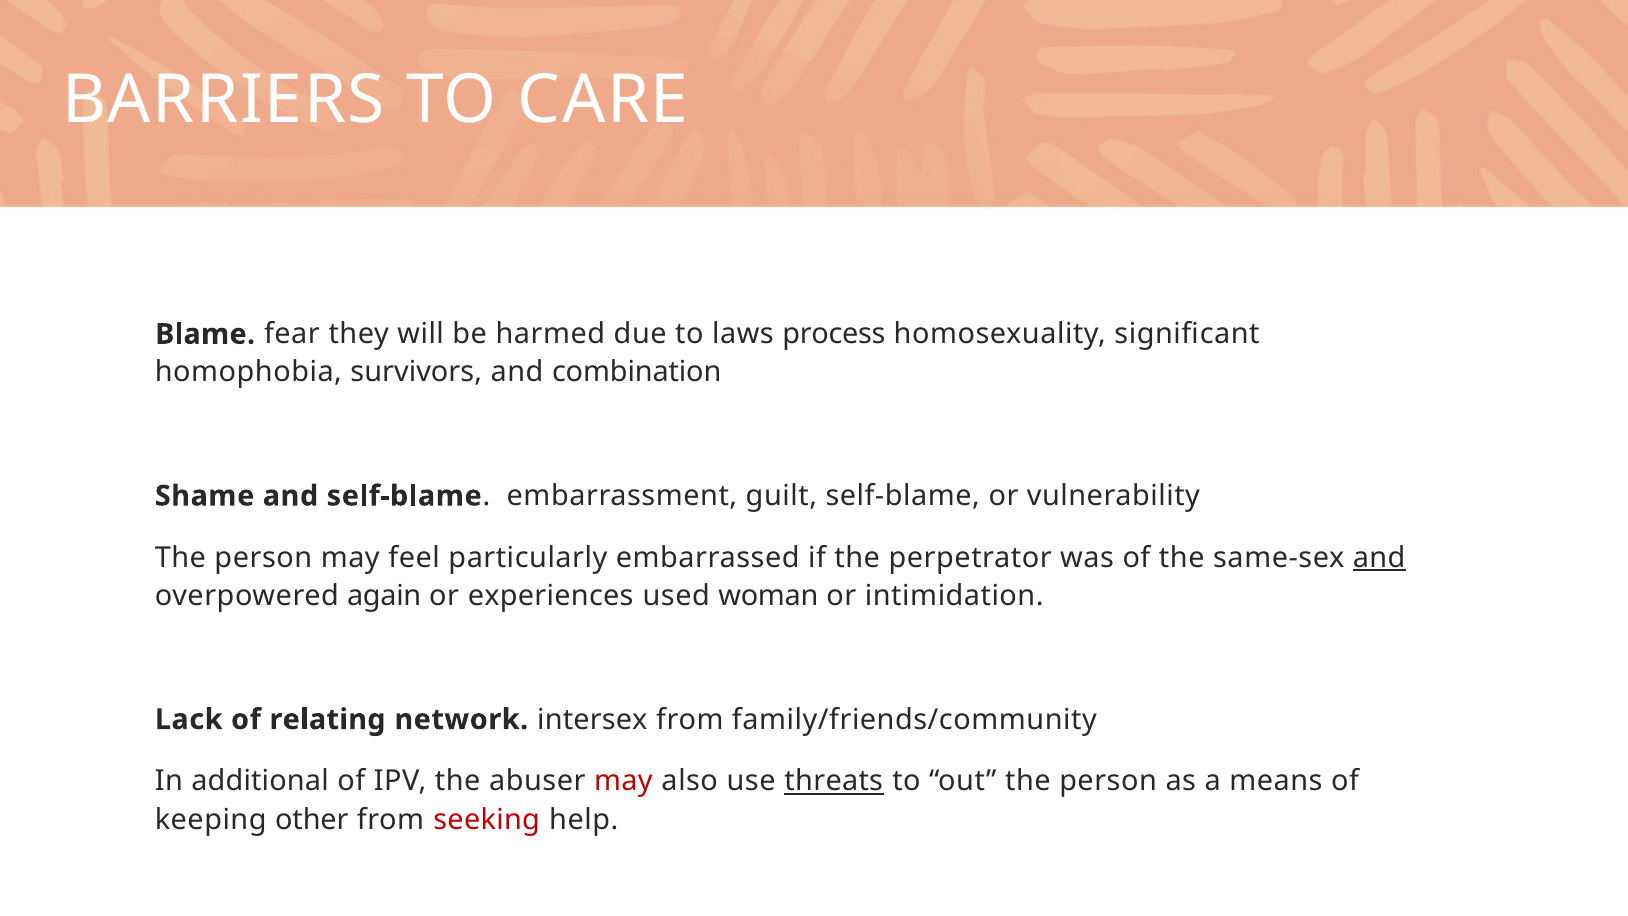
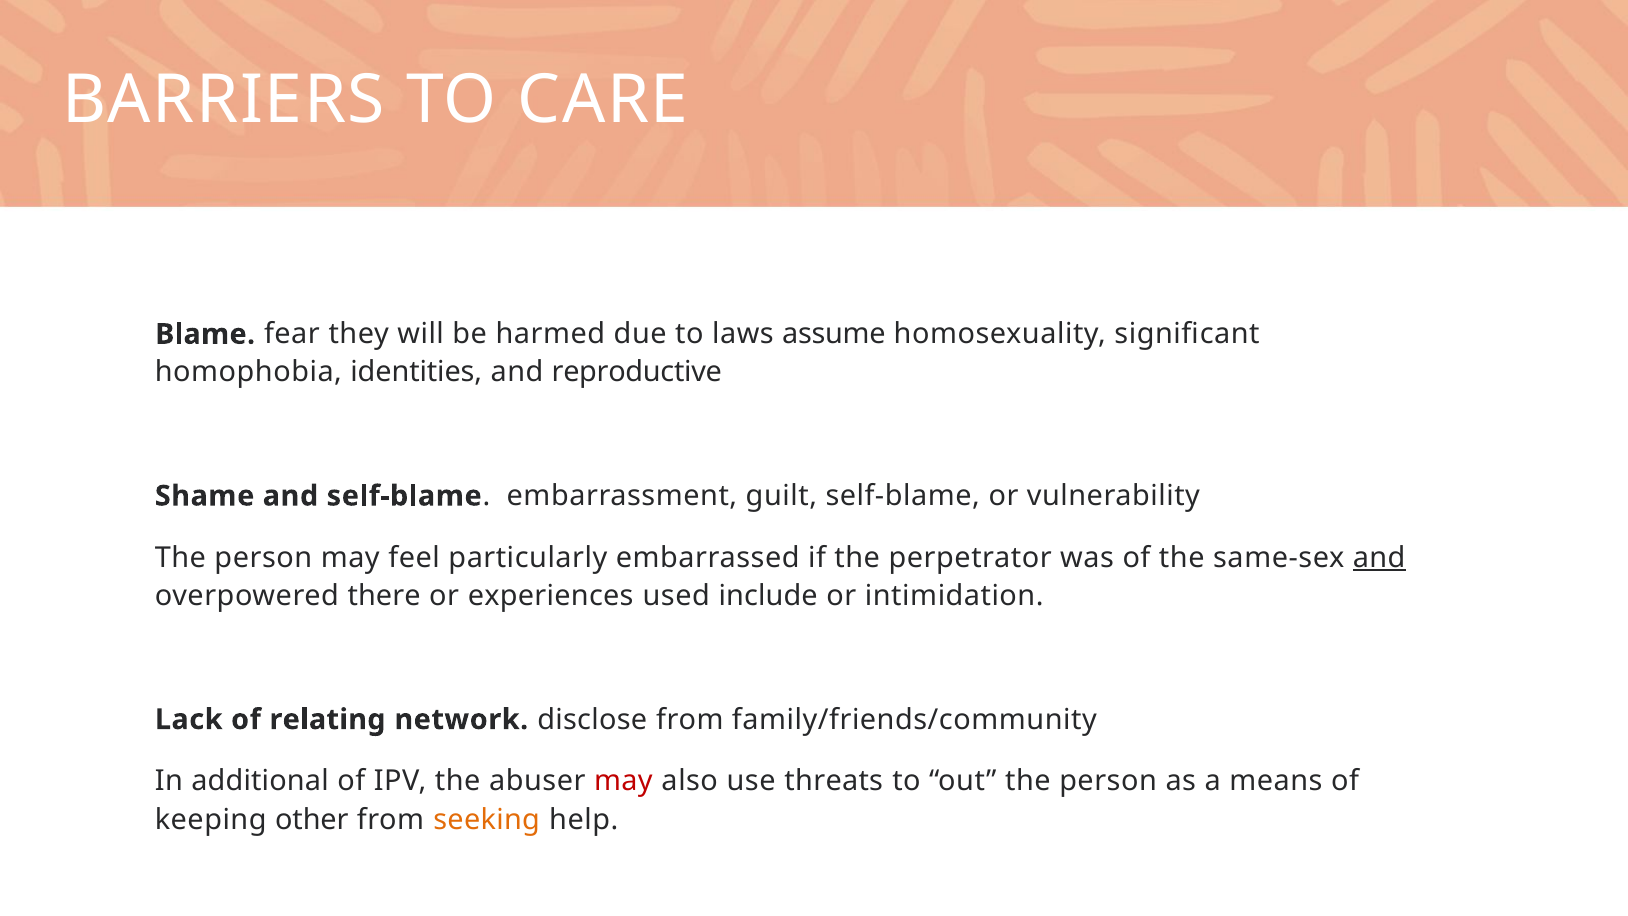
process: process -> assume
survivors: survivors -> identities
combination: combination -> reproductive
again: again -> there
woman: woman -> include
intersex: intersex -> disclose
threats underline: present -> none
seeking colour: red -> orange
